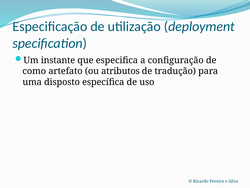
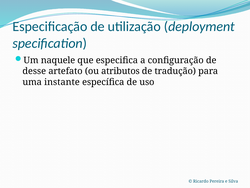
instante: instante -> naquele
como: como -> desse
disposto: disposto -> instante
